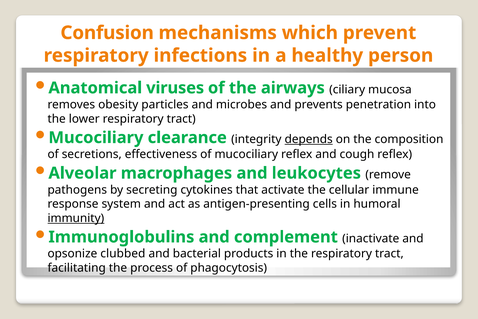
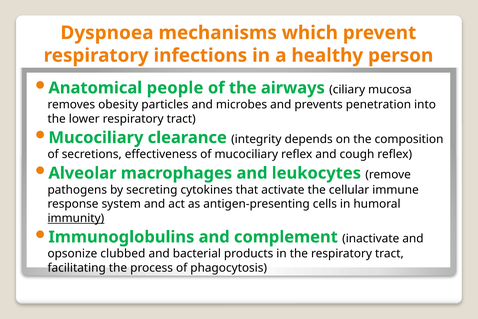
Confusion: Confusion -> Dyspnoea
viruses: viruses -> people
depends underline: present -> none
